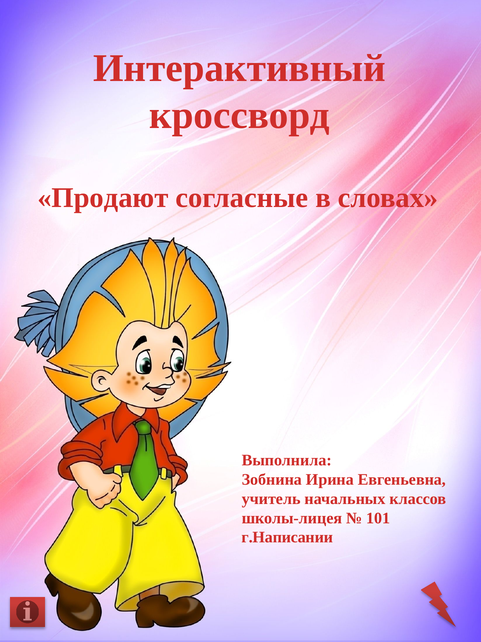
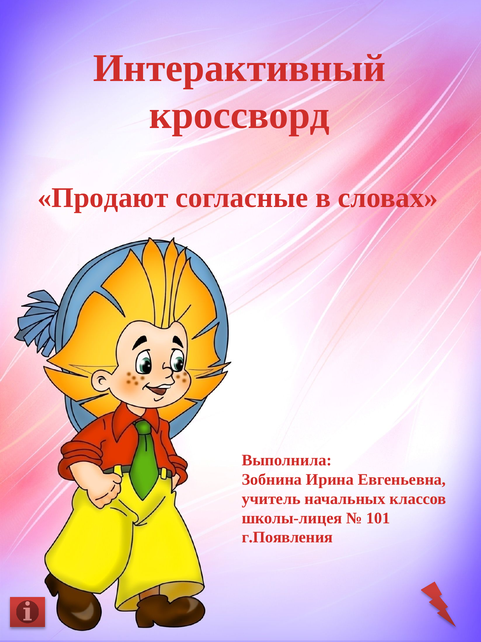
г.Написании: г.Написании -> г.Появления
